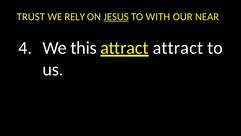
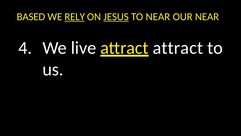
TRUST: TRUST -> BASED
RELY underline: none -> present
TO WITH: WITH -> NEAR
this: this -> live
